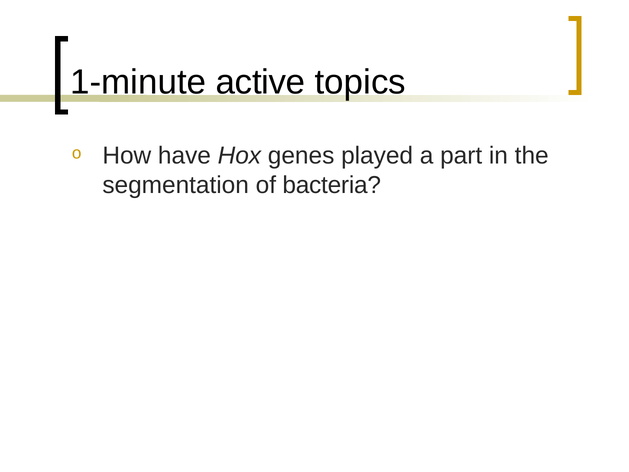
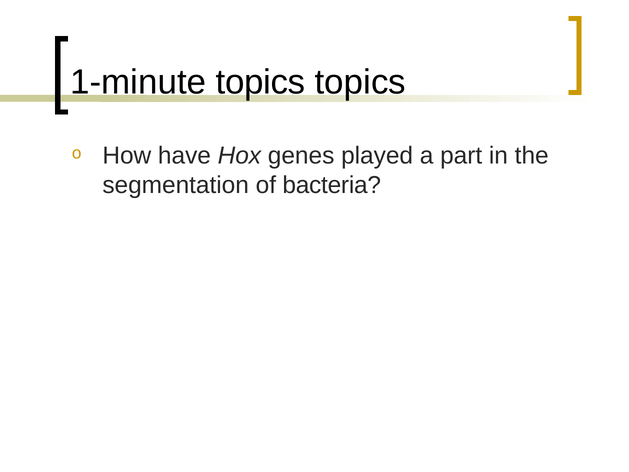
1-minute active: active -> topics
